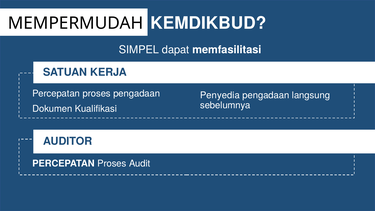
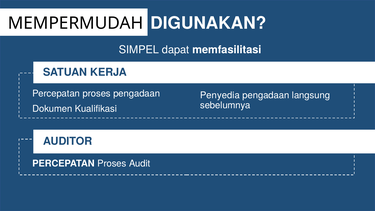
KEMDIKBUD: KEMDIKBUD -> DIGUNAKAN
